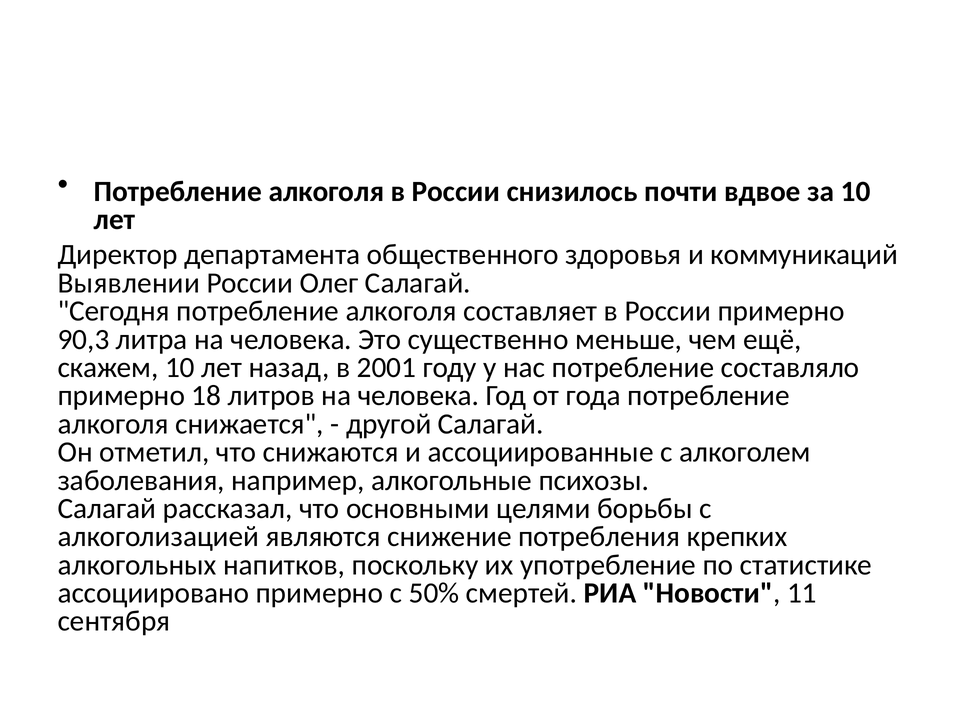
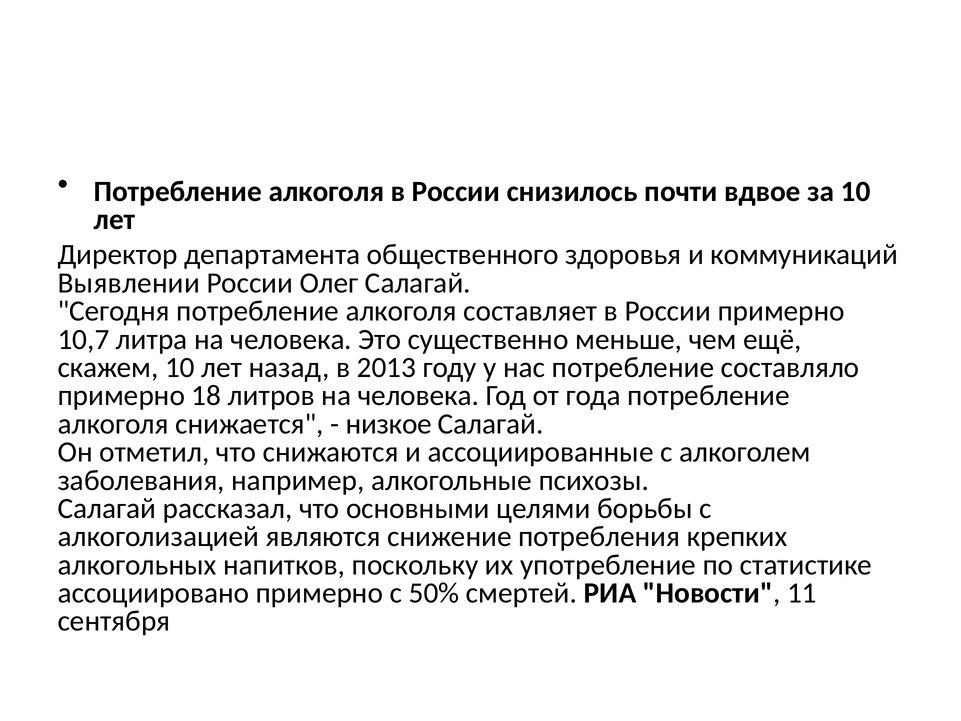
90,3: 90,3 -> 10,7
2001: 2001 -> 2013
другой: другой -> низкое
